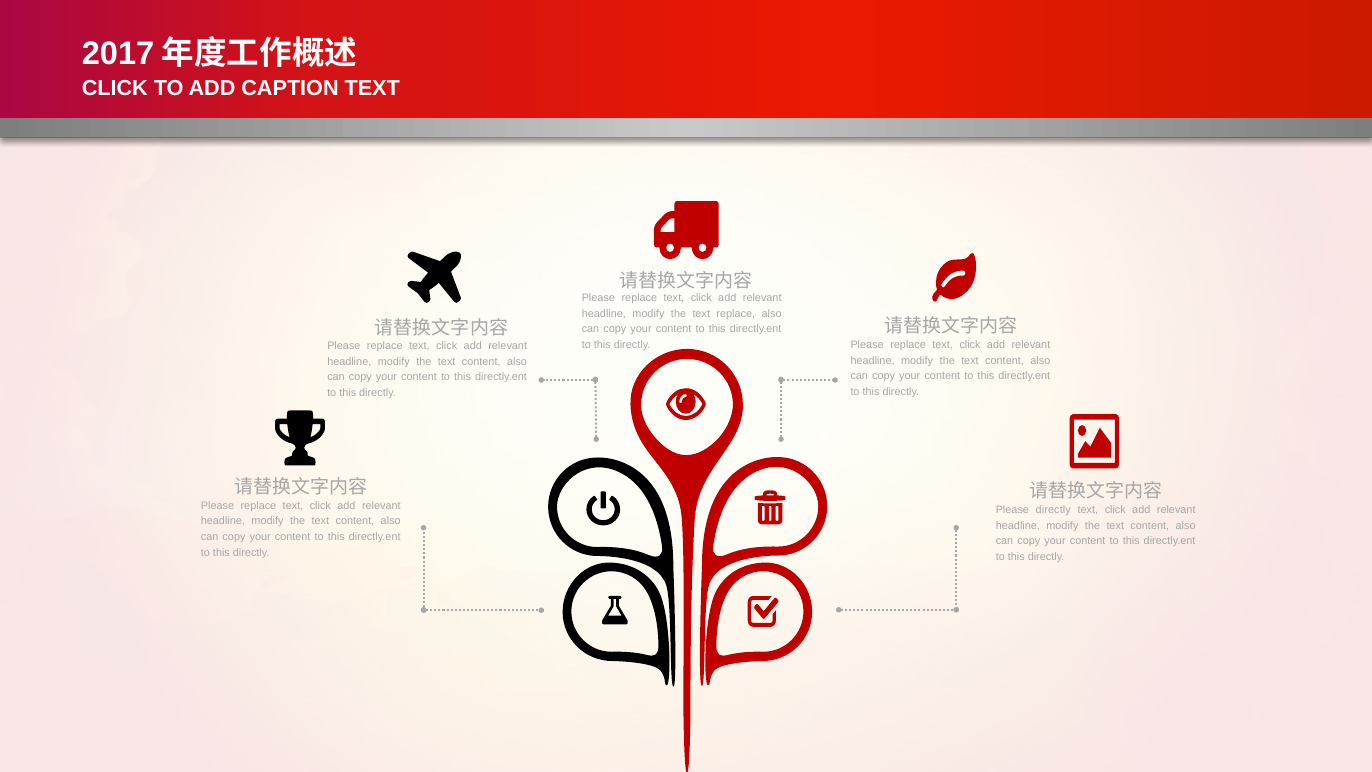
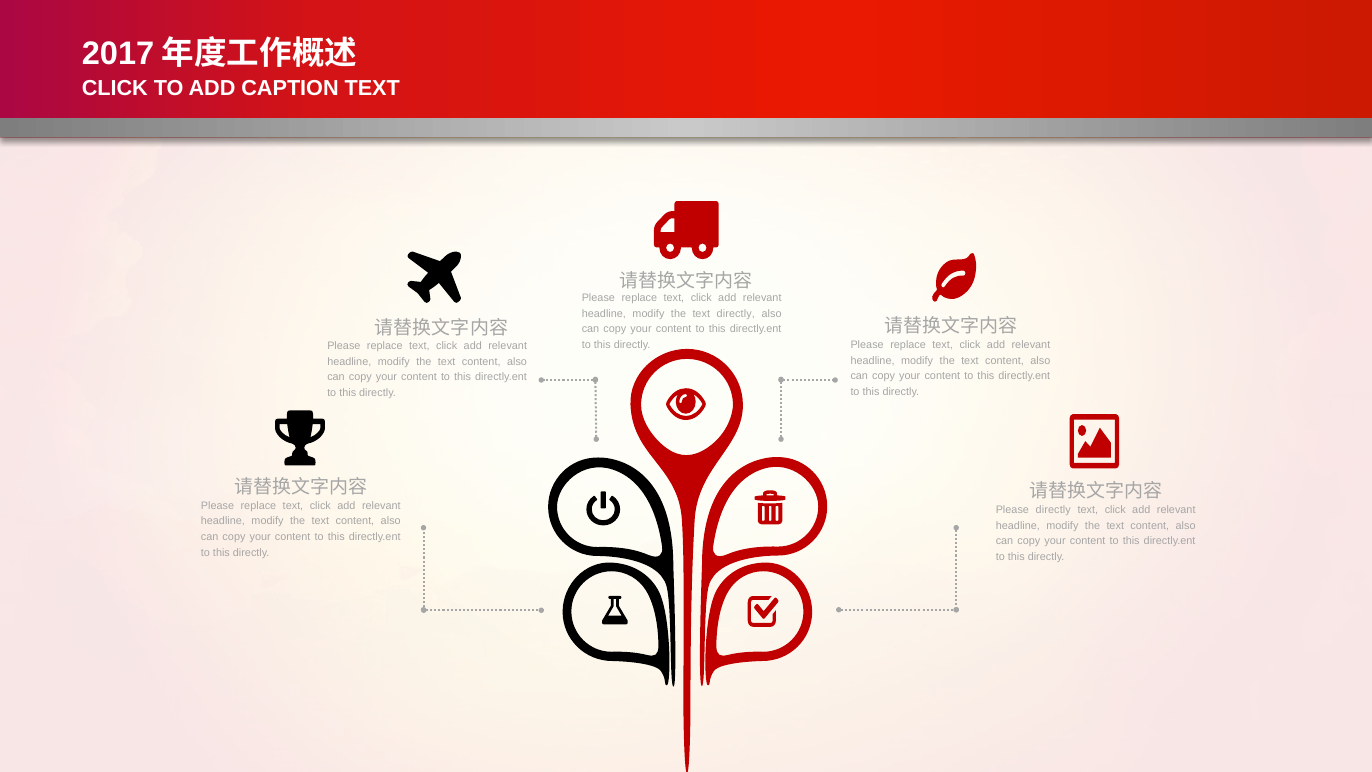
text replace: replace -> directly
